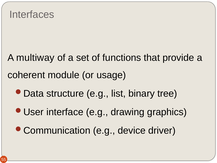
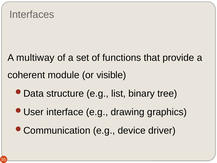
usage: usage -> visible
